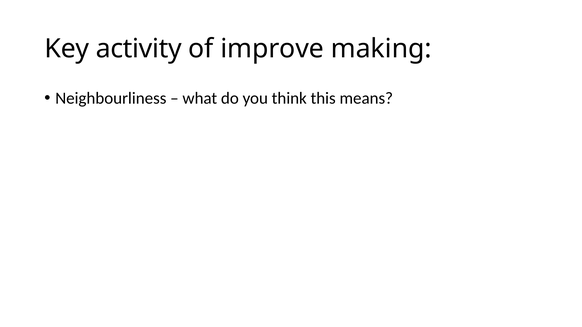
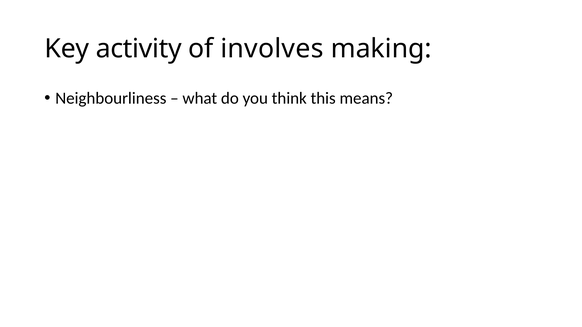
improve: improve -> involves
